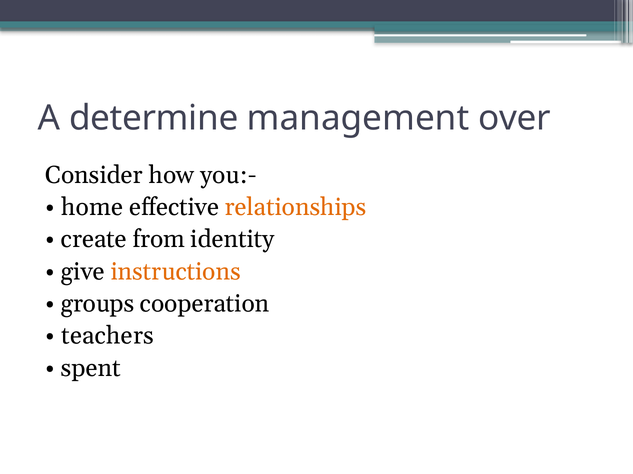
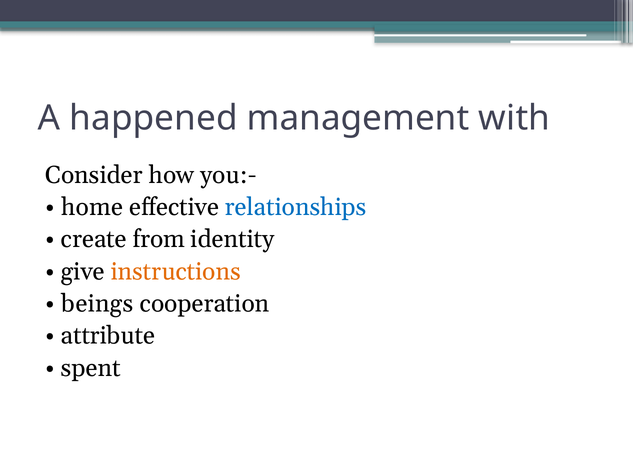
determine: determine -> happened
over: over -> with
relationships colour: orange -> blue
groups: groups -> beings
teachers: teachers -> attribute
